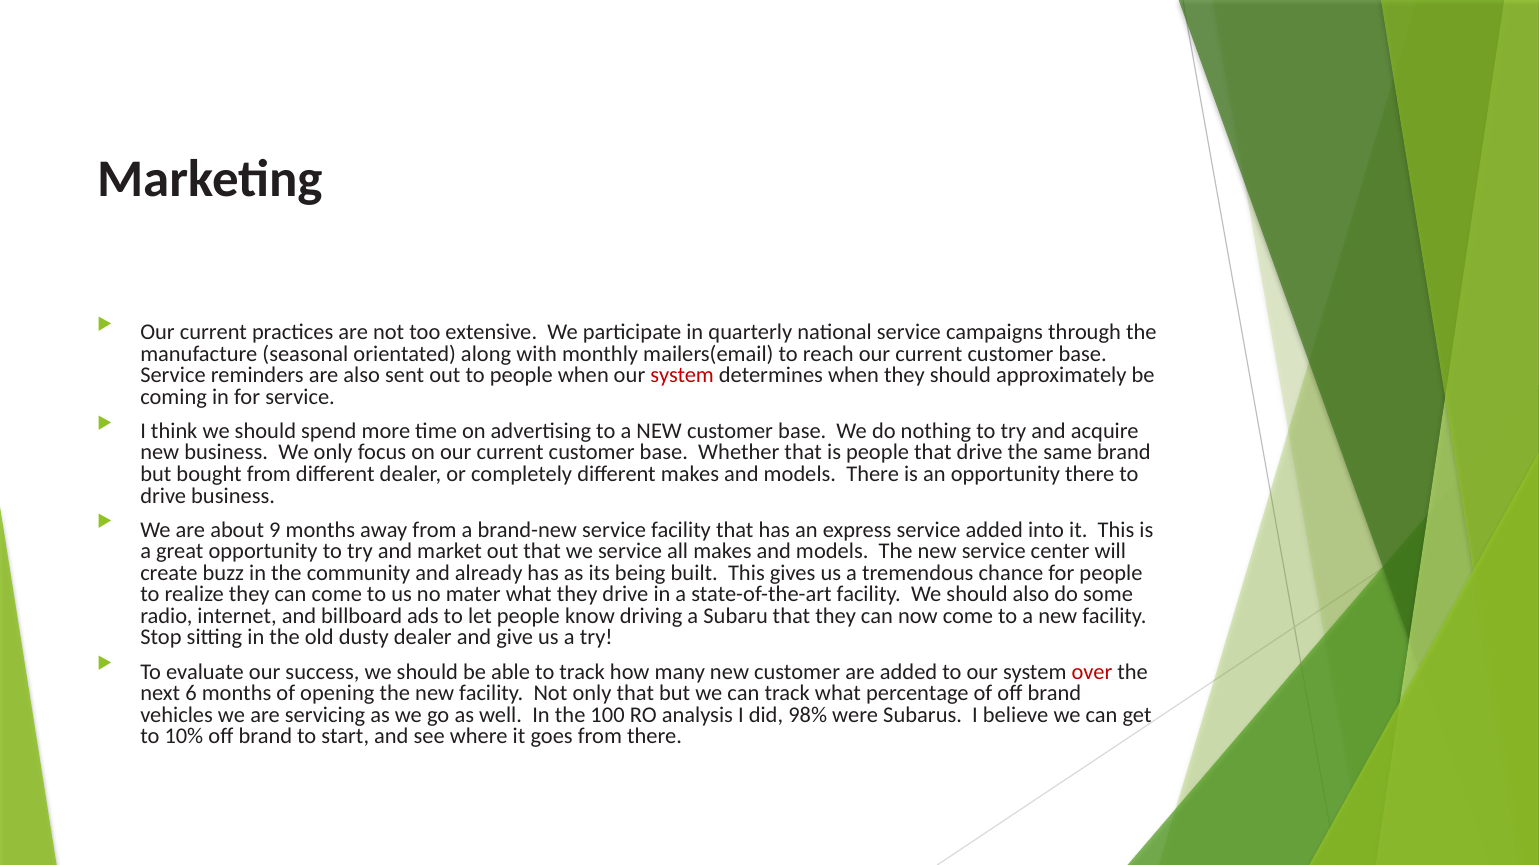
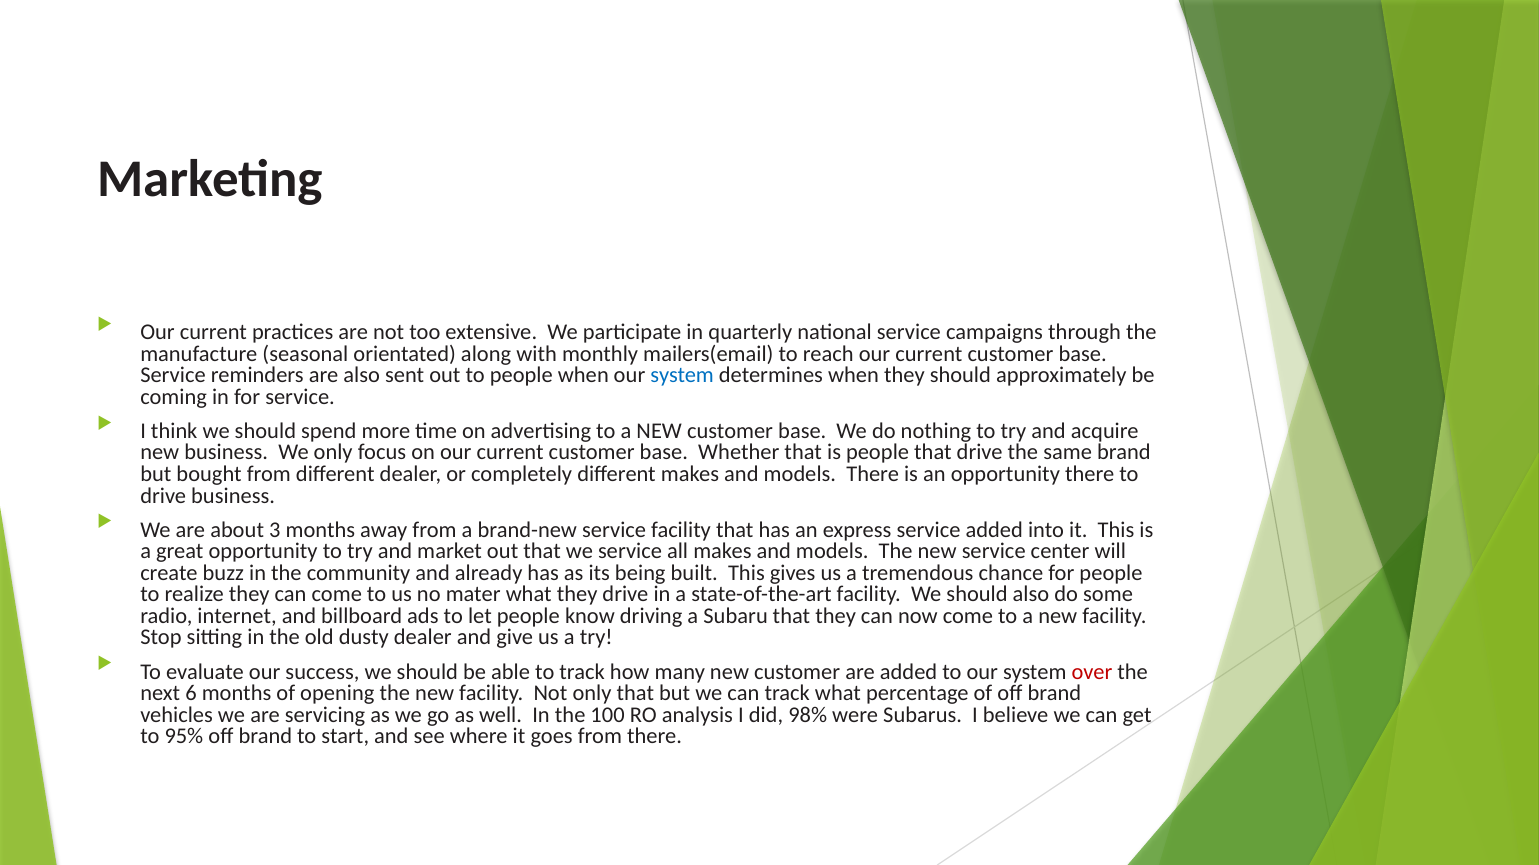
system at (682, 375) colour: red -> blue
9: 9 -> 3
10%: 10% -> 95%
